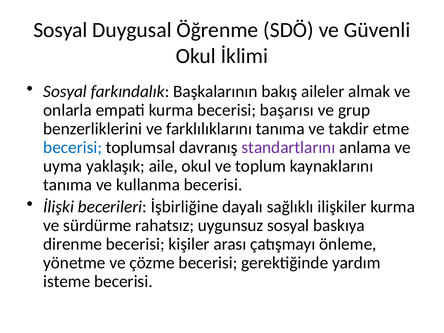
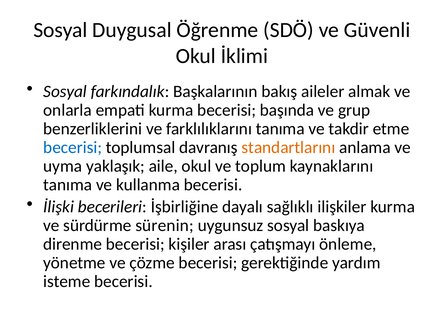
başarısı: başarısı -> başında
standartlarını colour: purple -> orange
rahatsız: rahatsız -> sürenin
